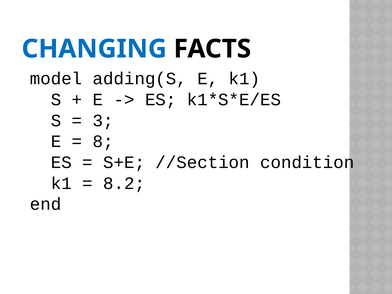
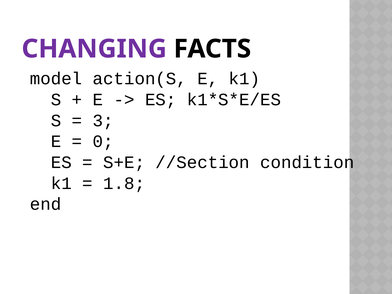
CHANGING colour: blue -> purple
adding(S: adding(S -> action(S
8: 8 -> 0
8.2: 8.2 -> 1.8
